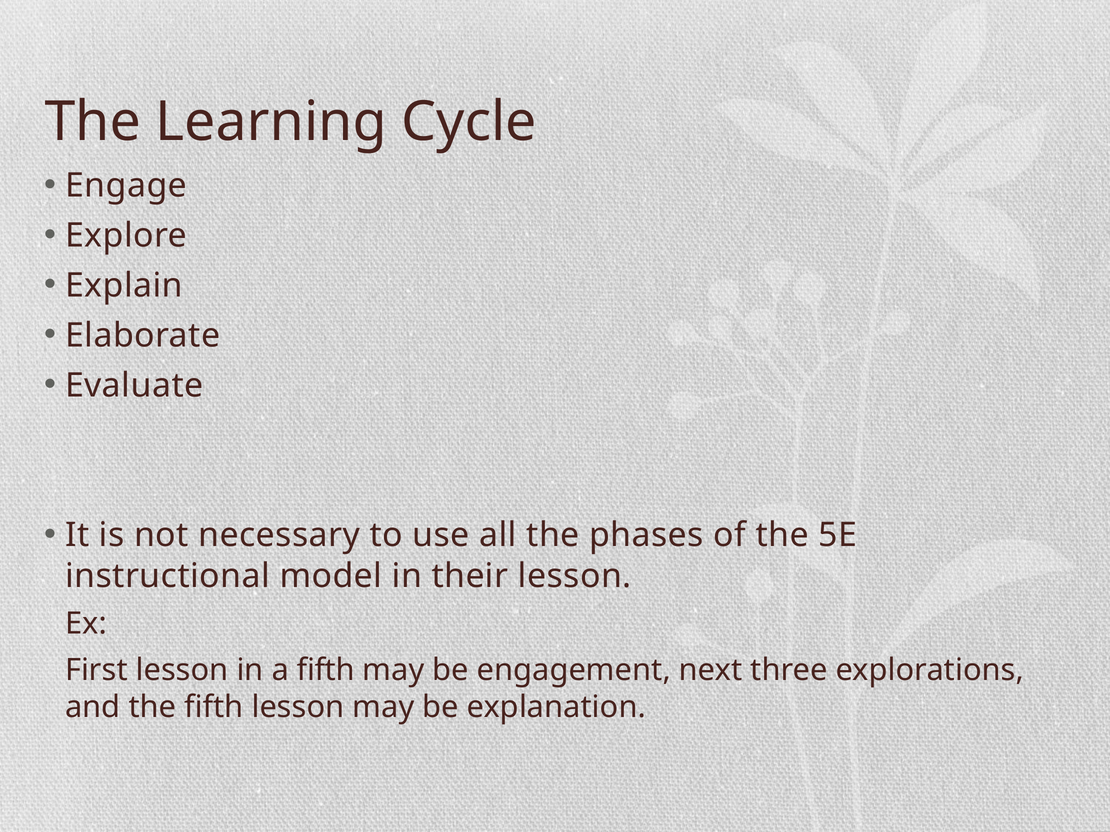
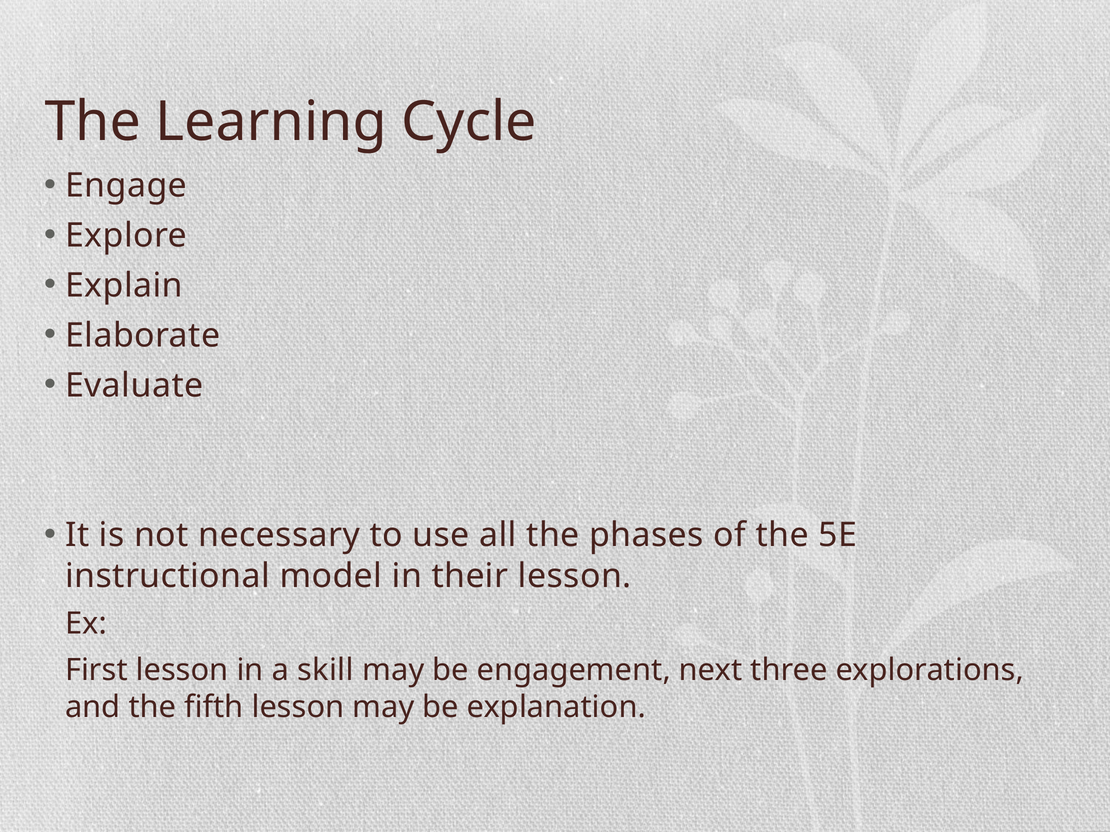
a fifth: fifth -> skill
